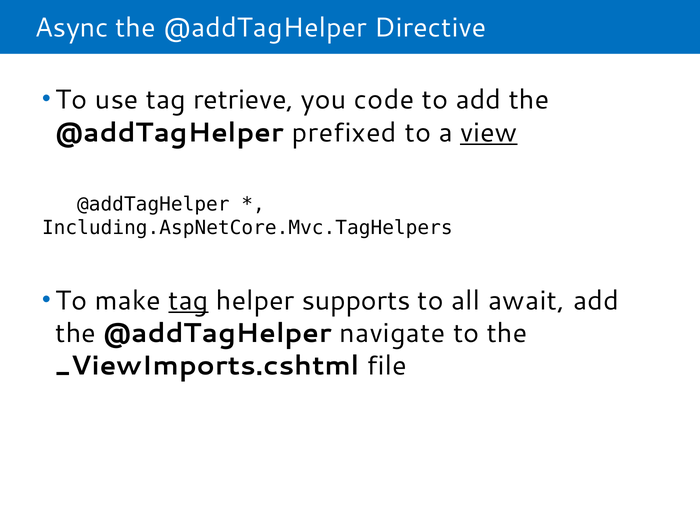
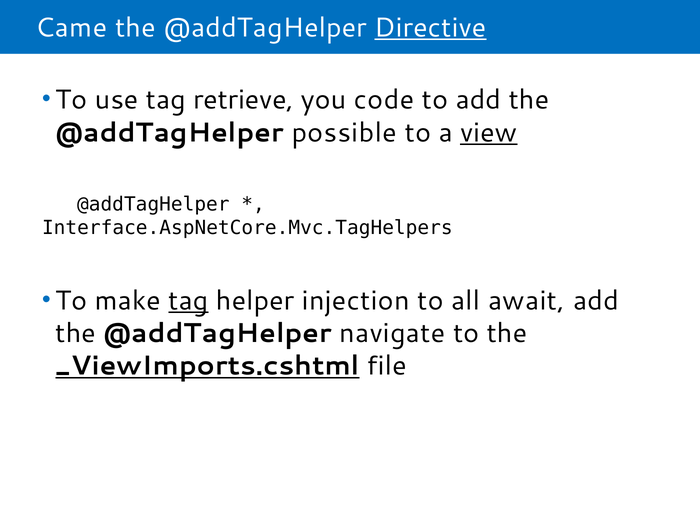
Async: Async -> Came
Directive underline: none -> present
prefixed: prefixed -> possible
Including.AspNetCore.Mvc.TagHelpers: Including.AspNetCore.Mvc.TagHelpers -> Interface.AspNetCore.Mvc.TagHelpers
supports: supports -> injection
_ViewImports.cshtml underline: none -> present
